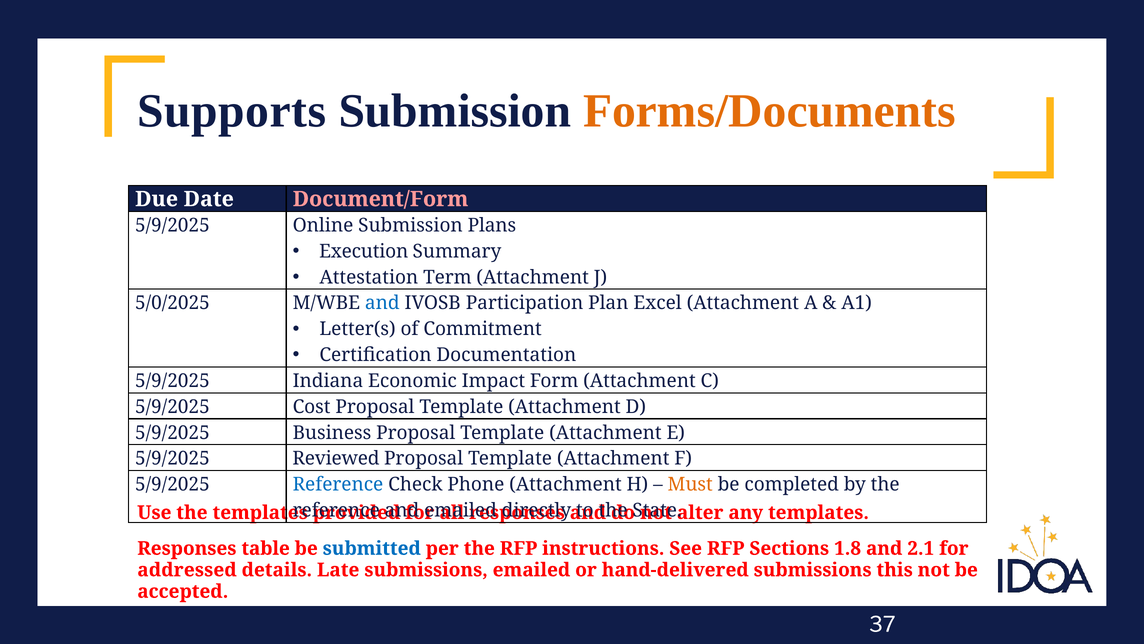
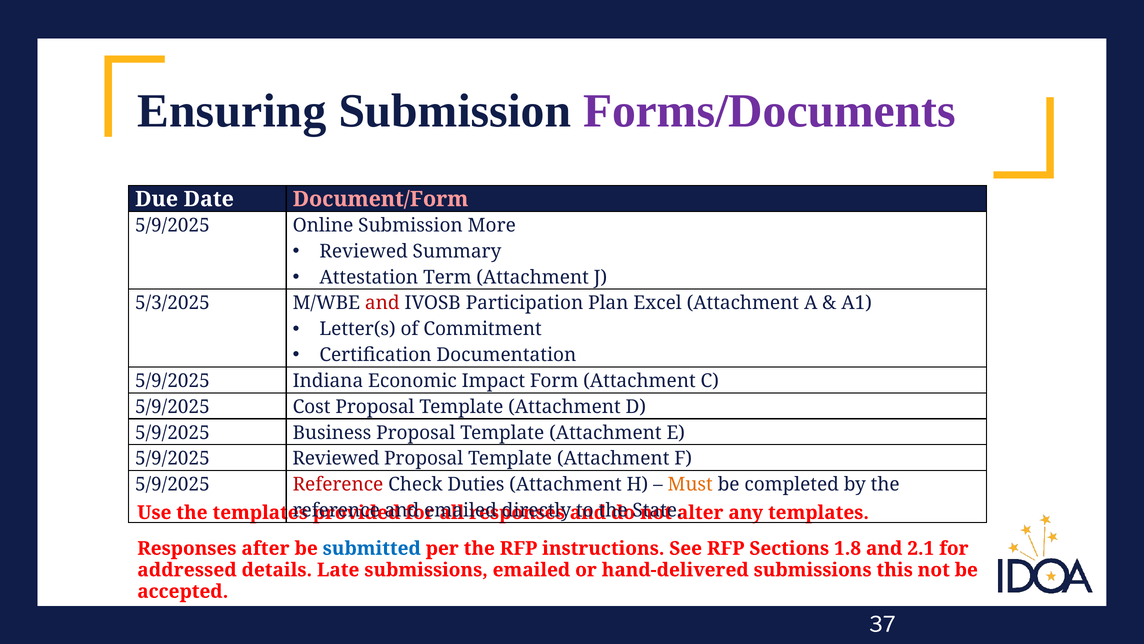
Supports: Supports -> Ensuring
Forms/Documents colour: orange -> purple
Plans: Plans -> More
Execution at (364, 251): Execution -> Reviewed
5/0/2025: 5/0/2025 -> 5/3/2025
and at (382, 303) colour: blue -> red
Reference at (338, 484) colour: blue -> red
Phone: Phone -> Duties
table: table -> after
